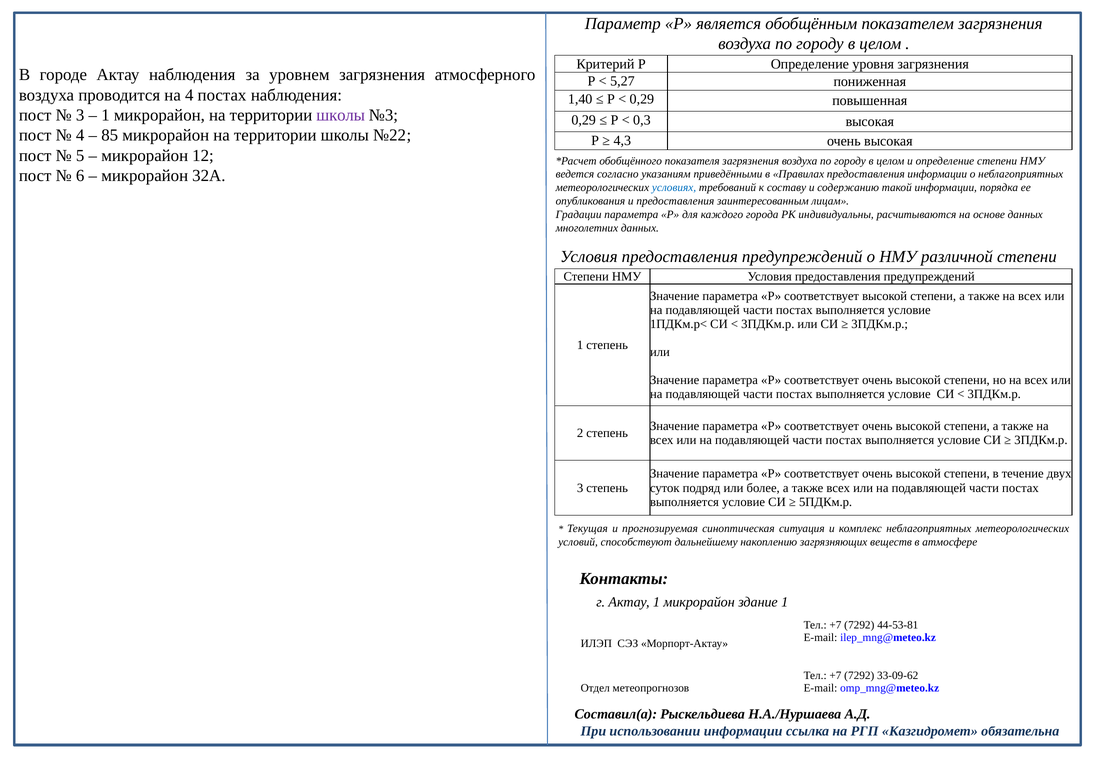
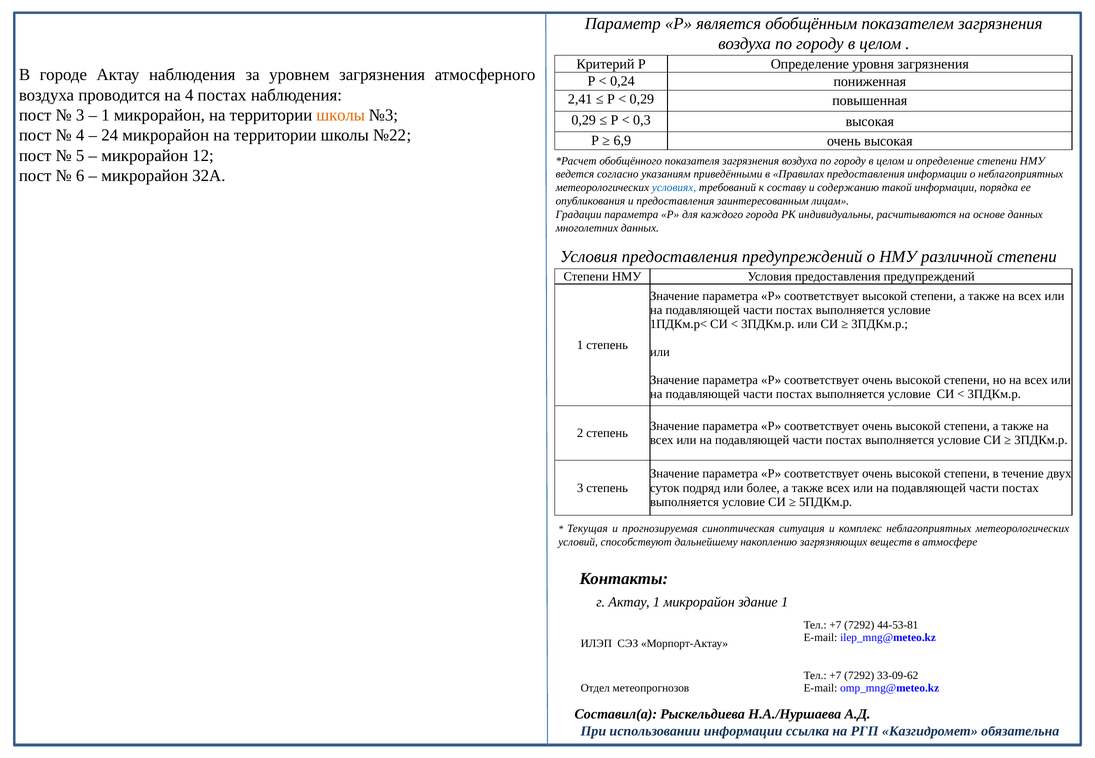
5,27: 5,27 -> 0,24
1,40: 1,40 -> 2,41
школы at (341, 115) colour: purple -> orange
85: 85 -> 24
4,3: 4,3 -> 6,9
